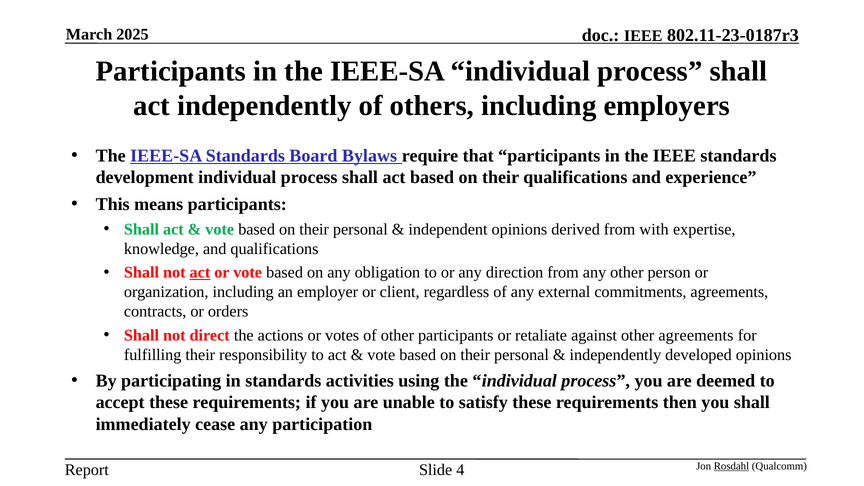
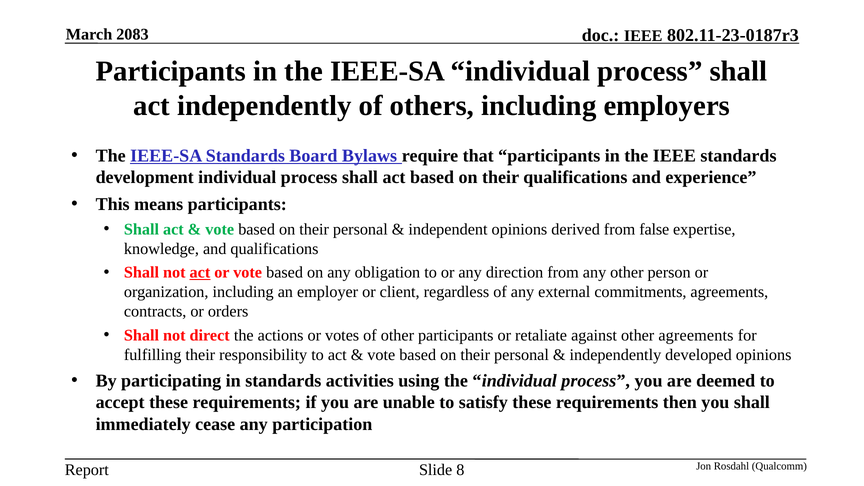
2025: 2025 -> 2083
with: with -> false
4: 4 -> 8
Rosdahl underline: present -> none
